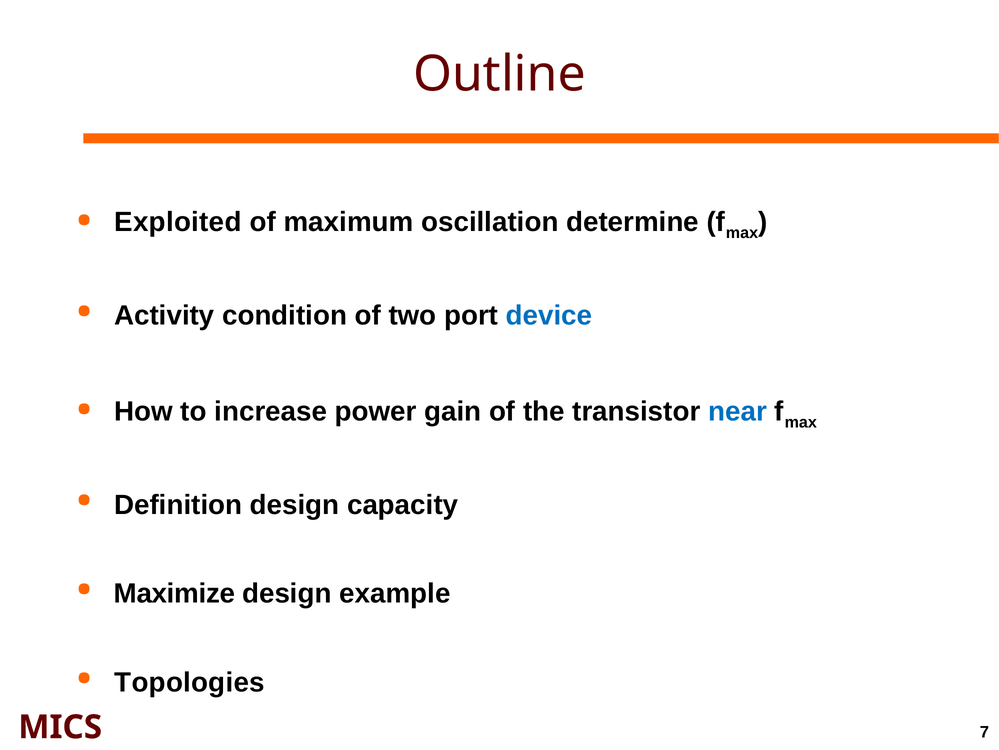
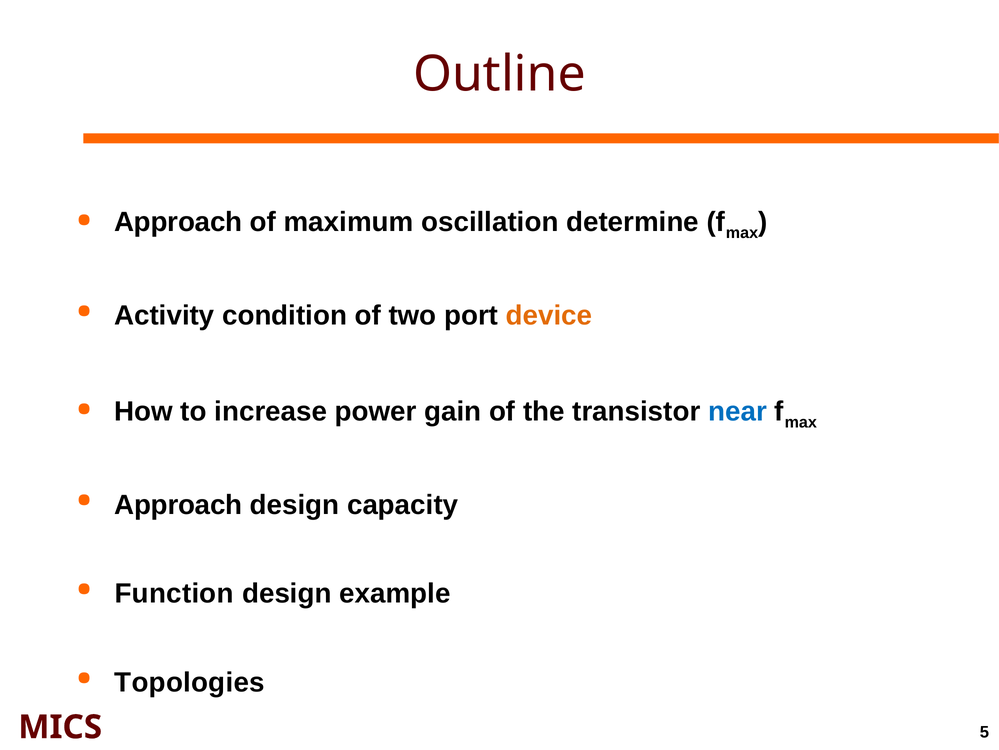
Exploited at (178, 222): Exploited -> Approach
device colour: blue -> orange
Definition at (178, 504): Definition -> Approach
Maximize: Maximize -> Function
7: 7 -> 5
